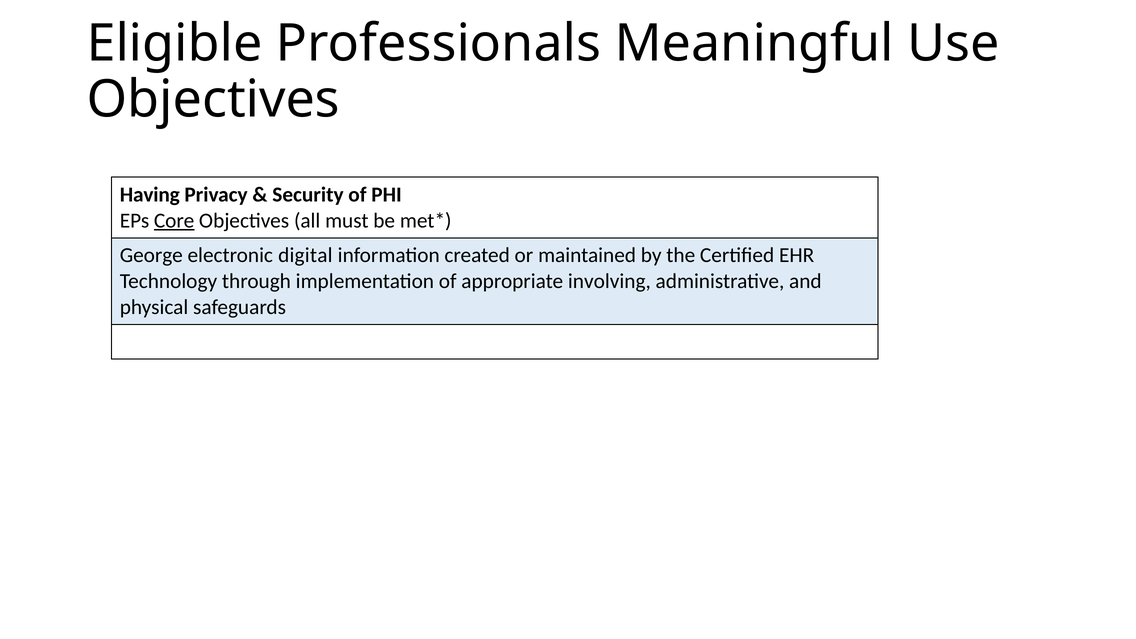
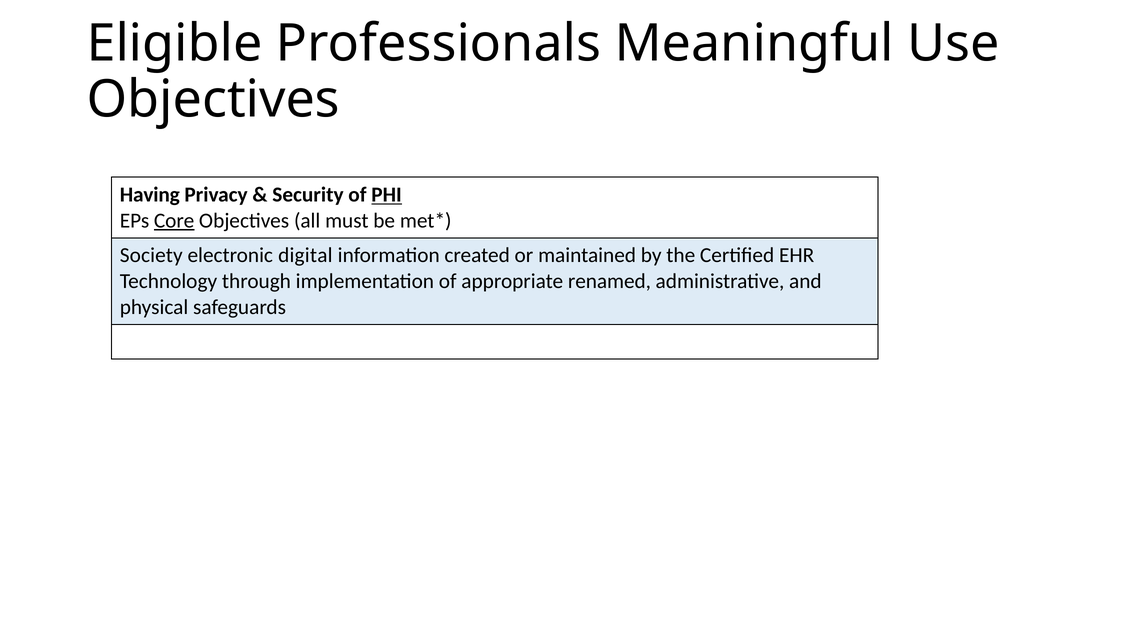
PHI underline: none -> present
George: George -> Society
involving: involving -> renamed
